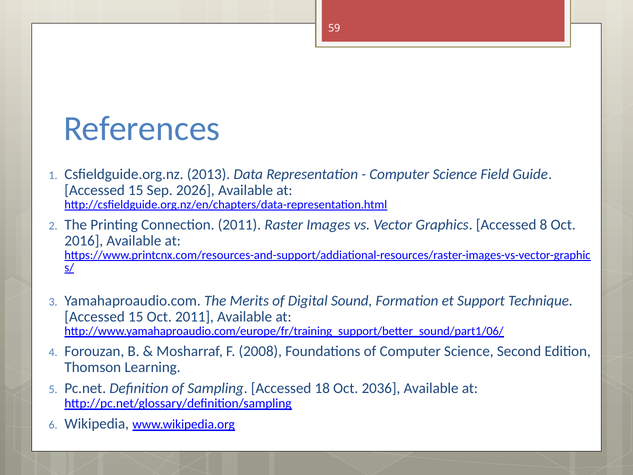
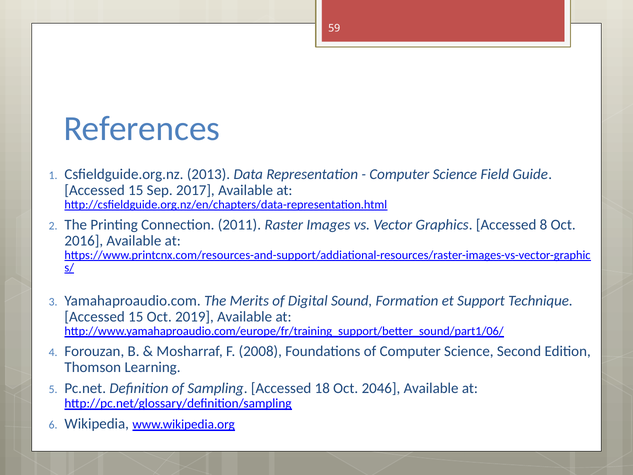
2026: 2026 -> 2017
Oct 2011: 2011 -> 2019
2036: 2036 -> 2046
